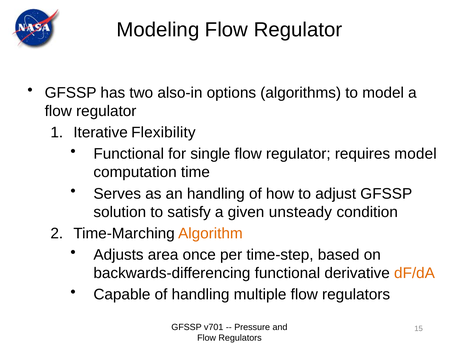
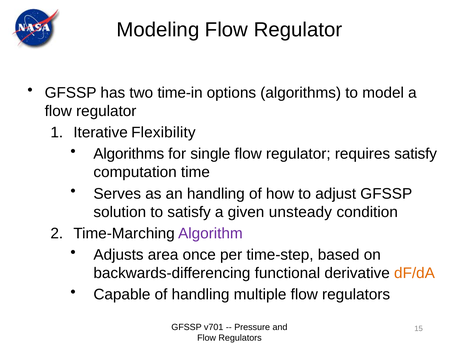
also-in: also-in -> time-in
Functional at (129, 154): Functional -> Algorithms
requires model: model -> satisfy
Algorithm colour: orange -> purple
